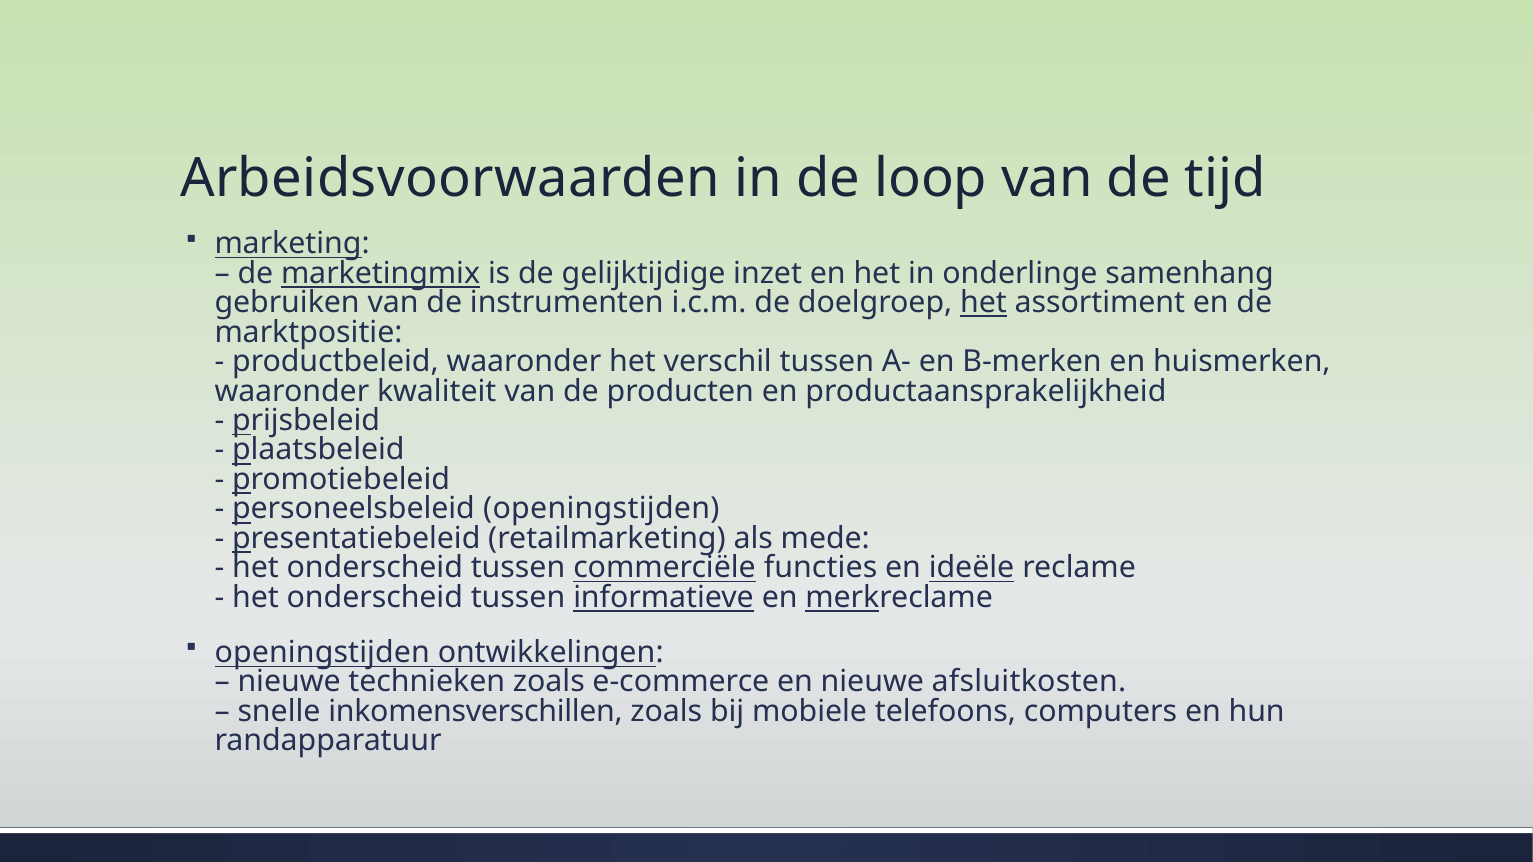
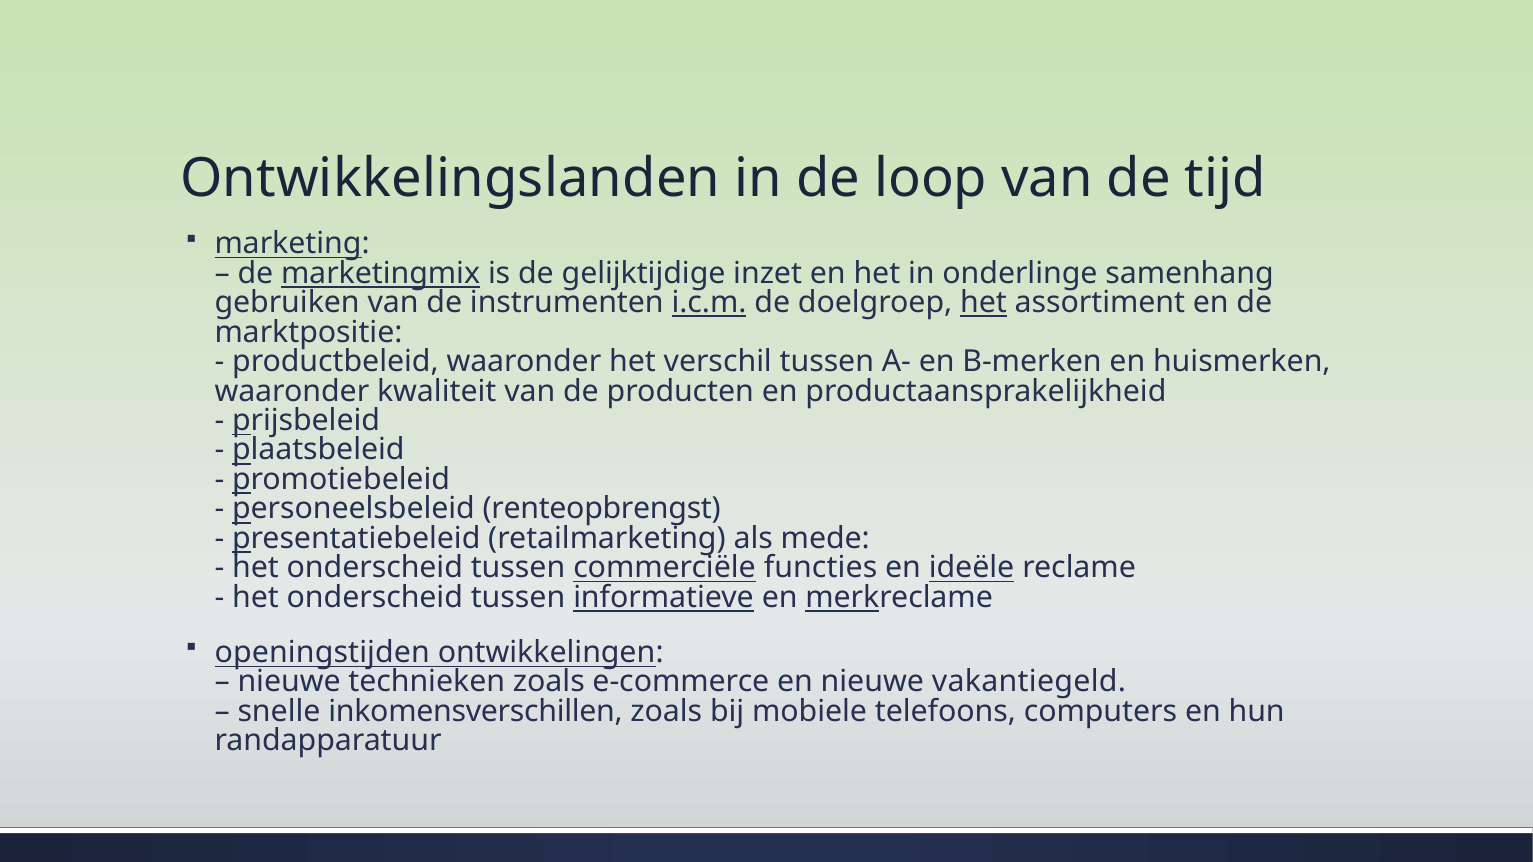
Arbeidsvoorwaarden: Arbeidsvoorwaarden -> Ontwikkelingslanden
i.c.m underline: none -> present
personeelsbeleid openingstijden: openingstijden -> renteopbrengst
afsluitkosten: afsluitkosten -> vakantiegeld
